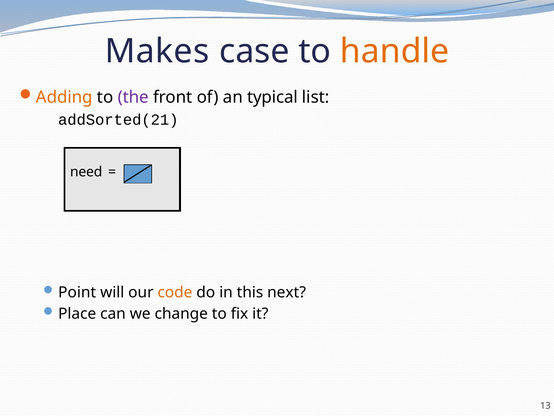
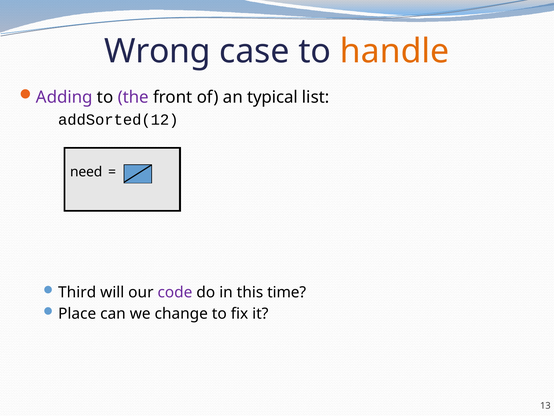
Makes: Makes -> Wrong
Adding colour: orange -> purple
addSorted(21: addSorted(21 -> addSorted(12
Point: Point -> Third
code colour: orange -> purple
next: next -> time
